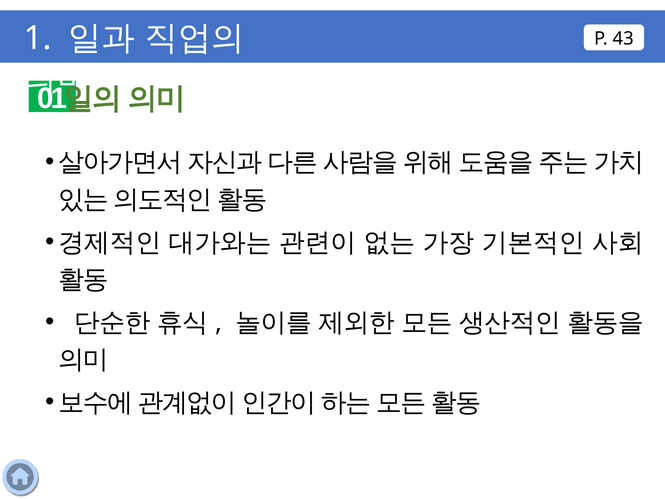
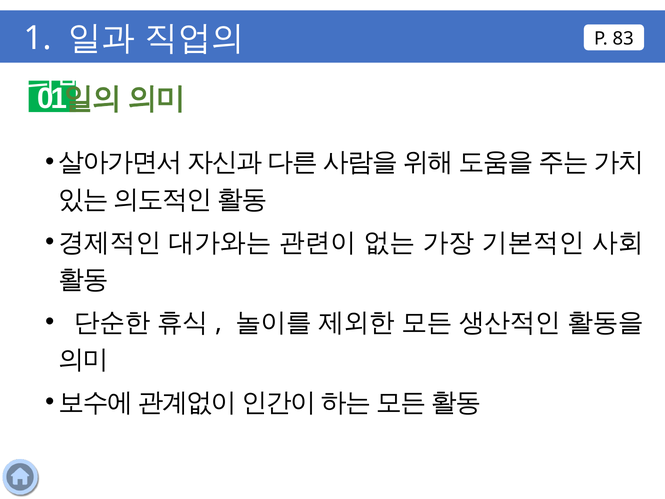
43: 43 -> 83
